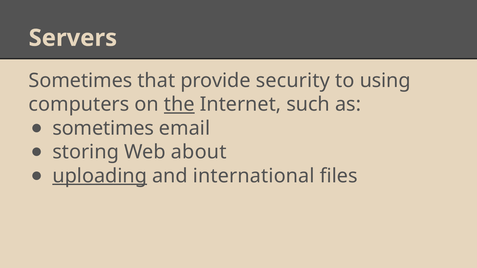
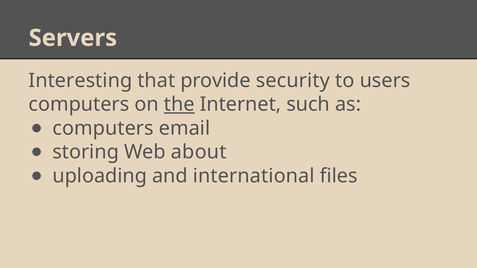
Sometimes at (80, 81): Sometimes -> Interesting
using: using -> users
sometimes at (103, 128): sometimes -> computers
uploading underline: present -> none
